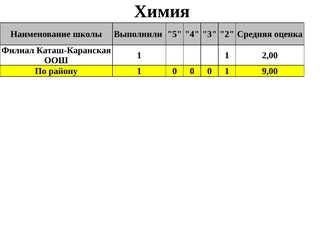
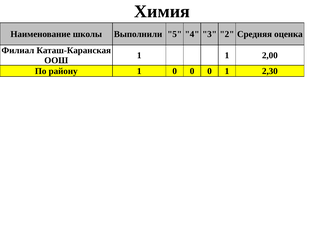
9,00: 9,00 -> 2,30
